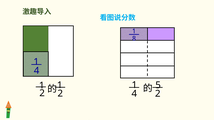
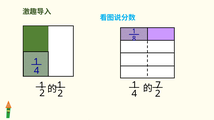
5: 5 -> 7
